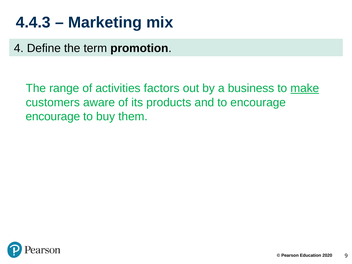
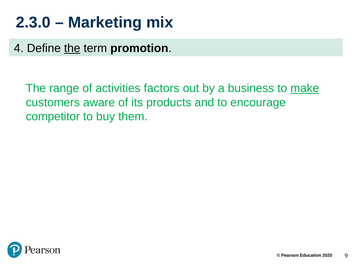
4.4.3: 4.4.3 -> 2.3.0
the at (72, 48) underline: none -> present
encourage at (53, 116): encourage -> competitor
